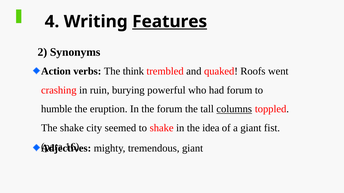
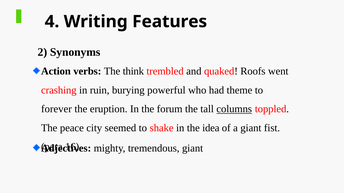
Features underline: present -> none
had forum: forum -> theme
humble: humble -> forever
The shake: shake -> peace
